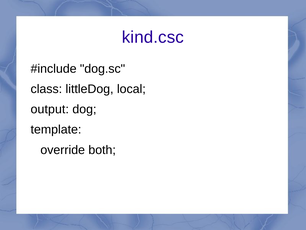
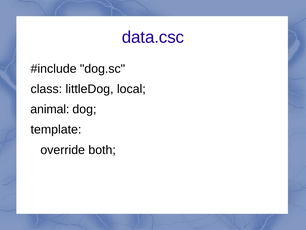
kind.csc: kind.csc -> data.csc
output: output -> animal
